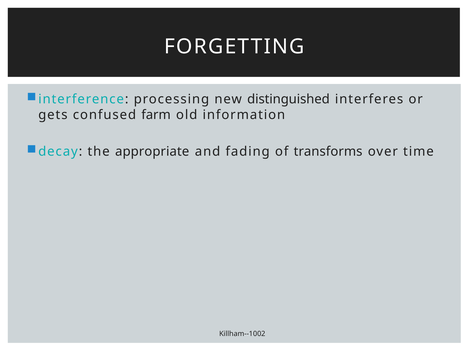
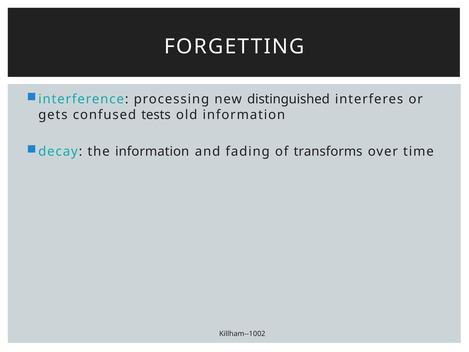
farm: farm -> tests
the appropriate: appropriate -> information
